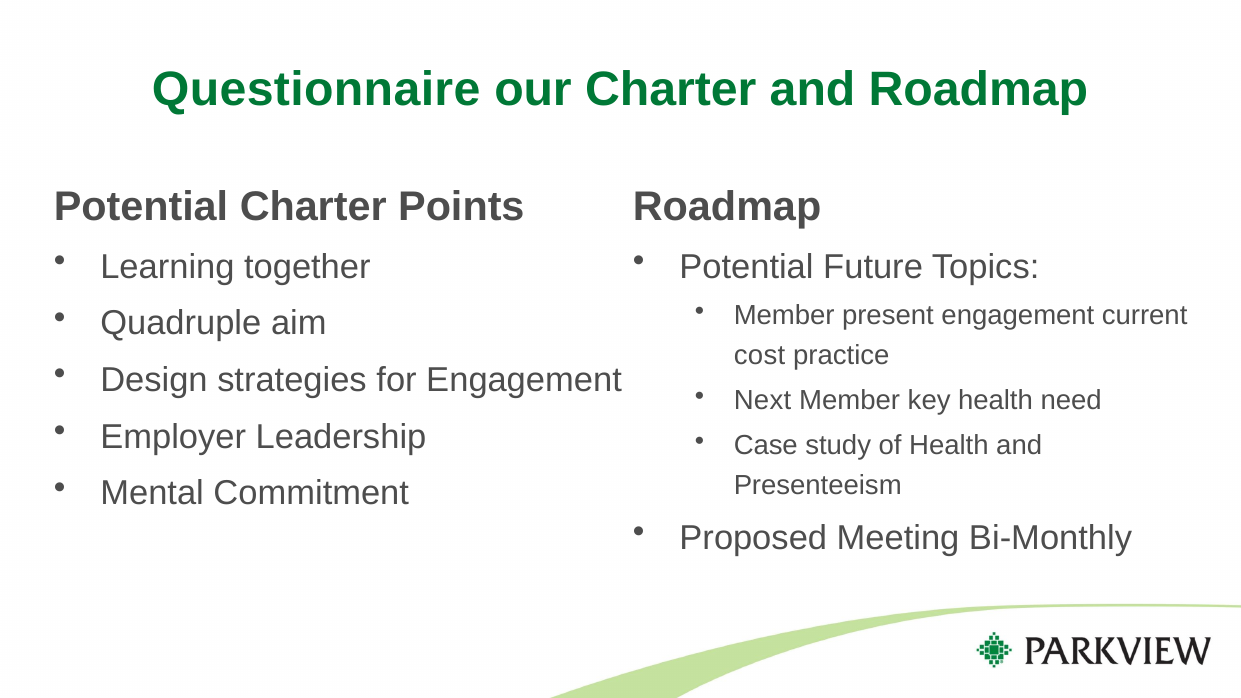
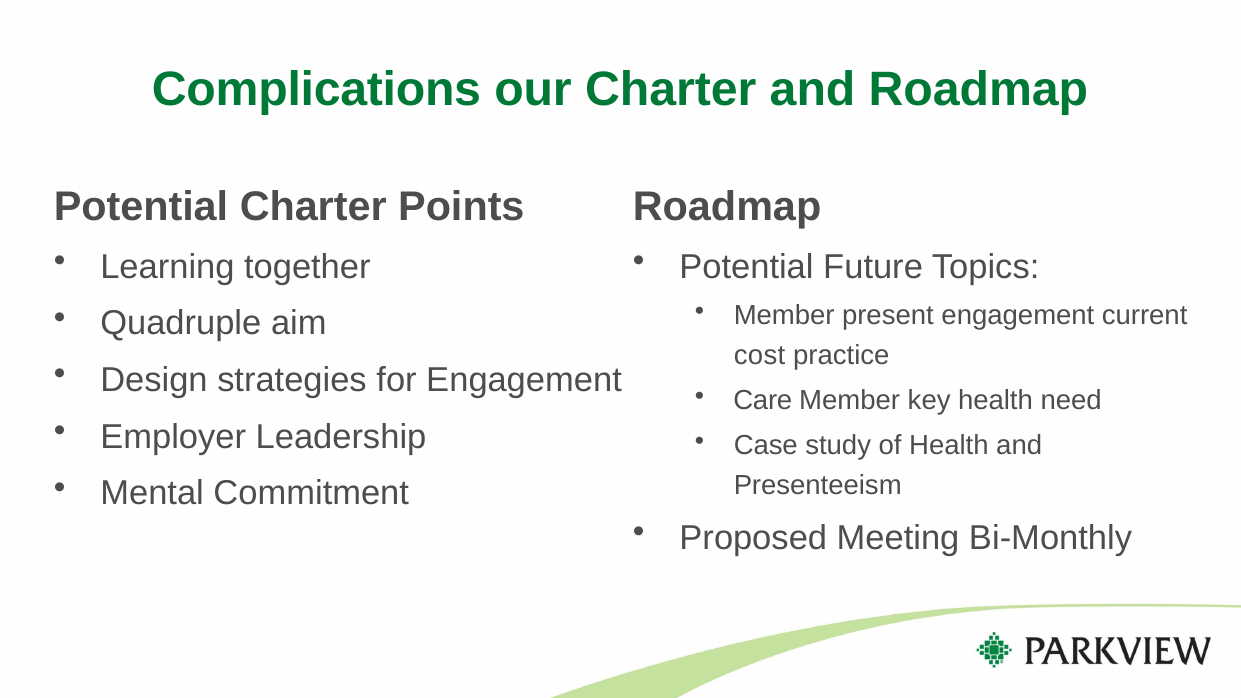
Questionnaire: Questionnaire -> Complications
Next: Next -> Care
